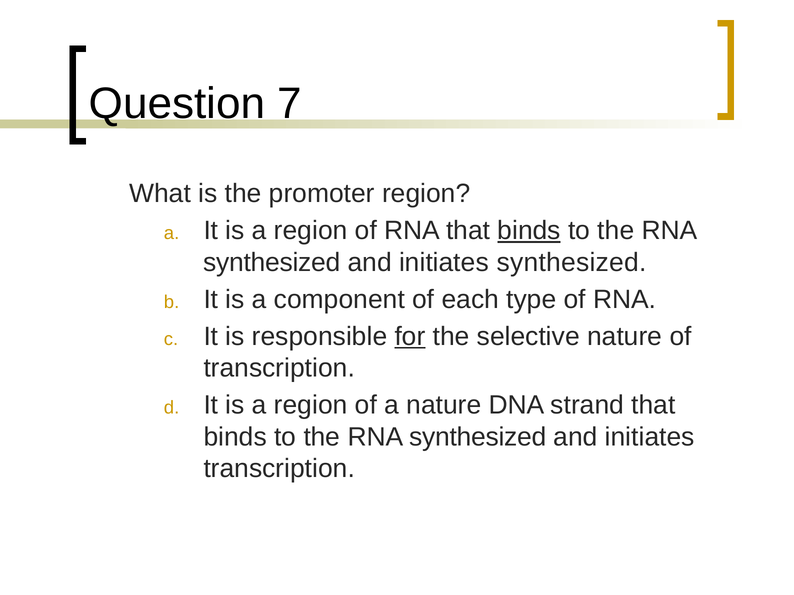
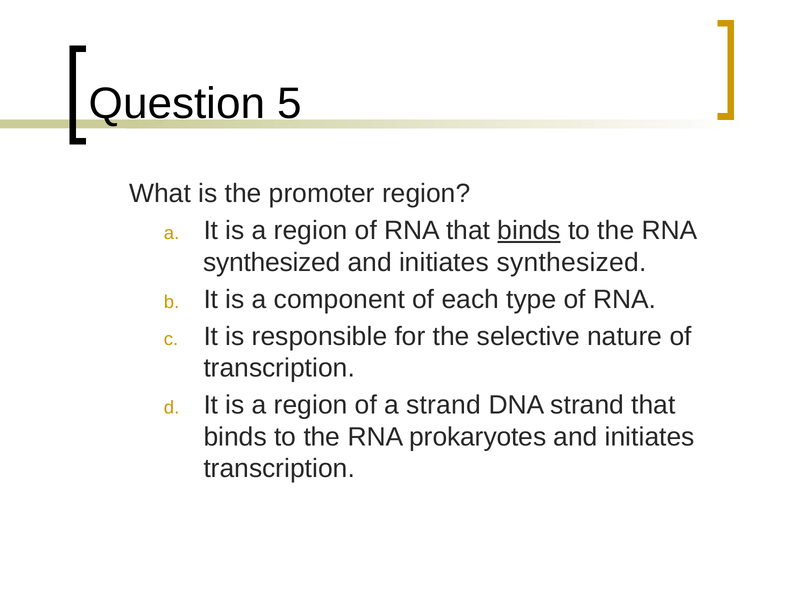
7: 7 -> 5
for underline: present -> none
a nature: nature -> strand
synthesized at (478, 437): synthesized -> prokaryotes
